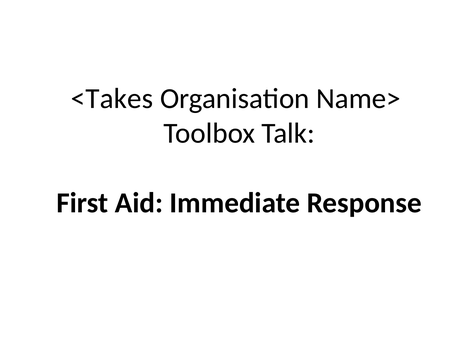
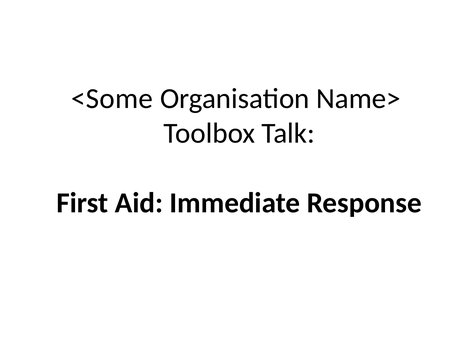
<Takes: <Takes -> <Some
